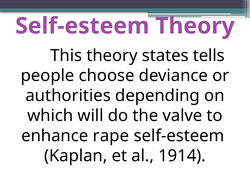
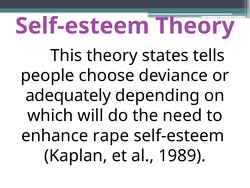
authorities: authorities -> adequately
valve: valve -> need
1914: 1914 -> 1989
